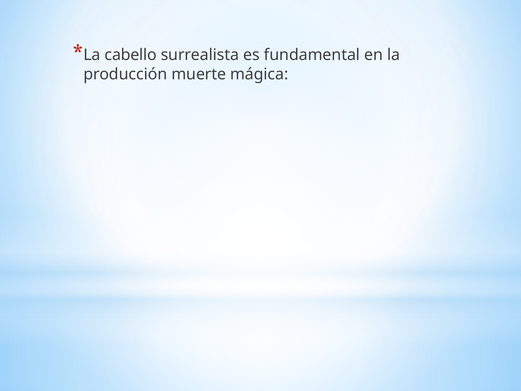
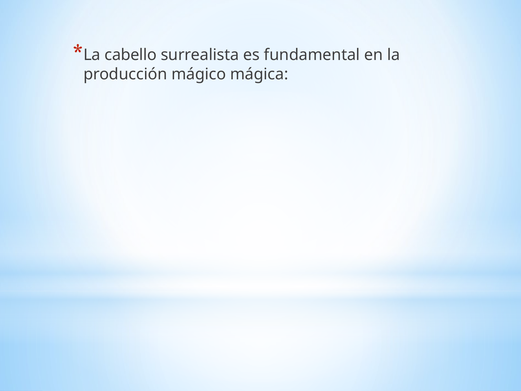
muerte: muerte -> mágico
